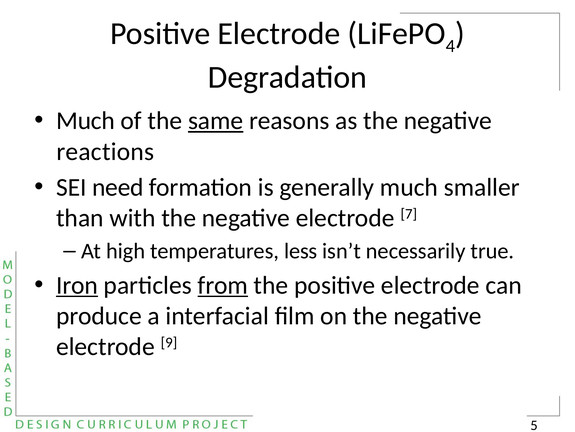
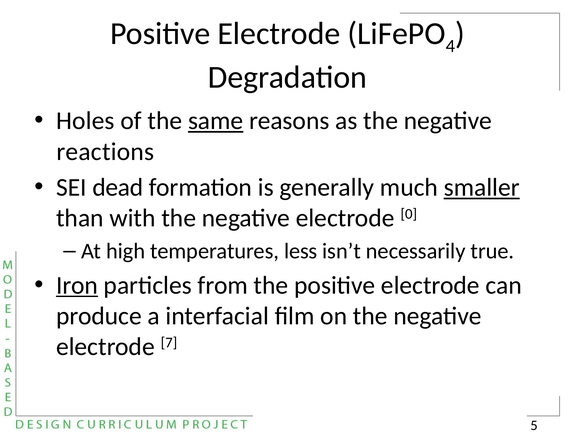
Much at (85, 121): Much -> Holes
need: need -> dead
smaller underline: none -> present
7: 7 -> 0
from underline: present -> none
9: 9 -> 7
